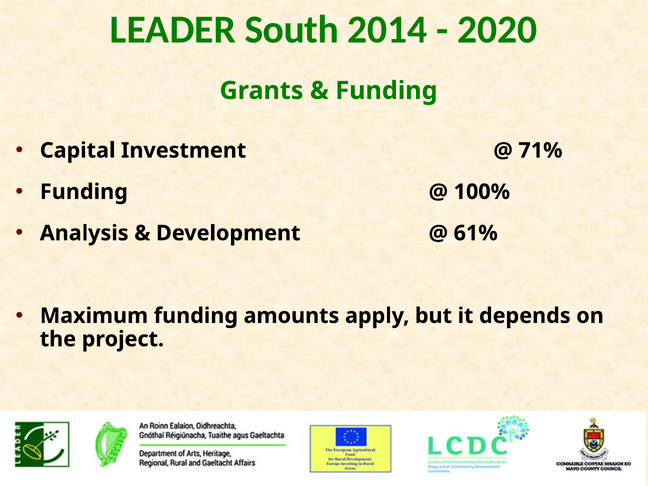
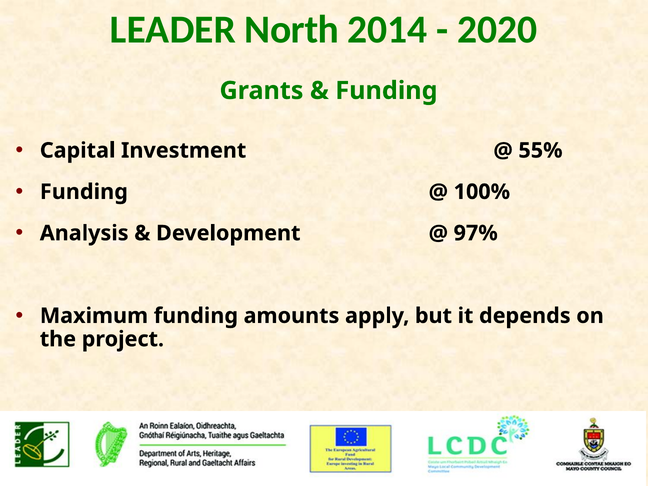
South: South -> North
71%: 71% -> 55%
61%: 61% -> 97%
